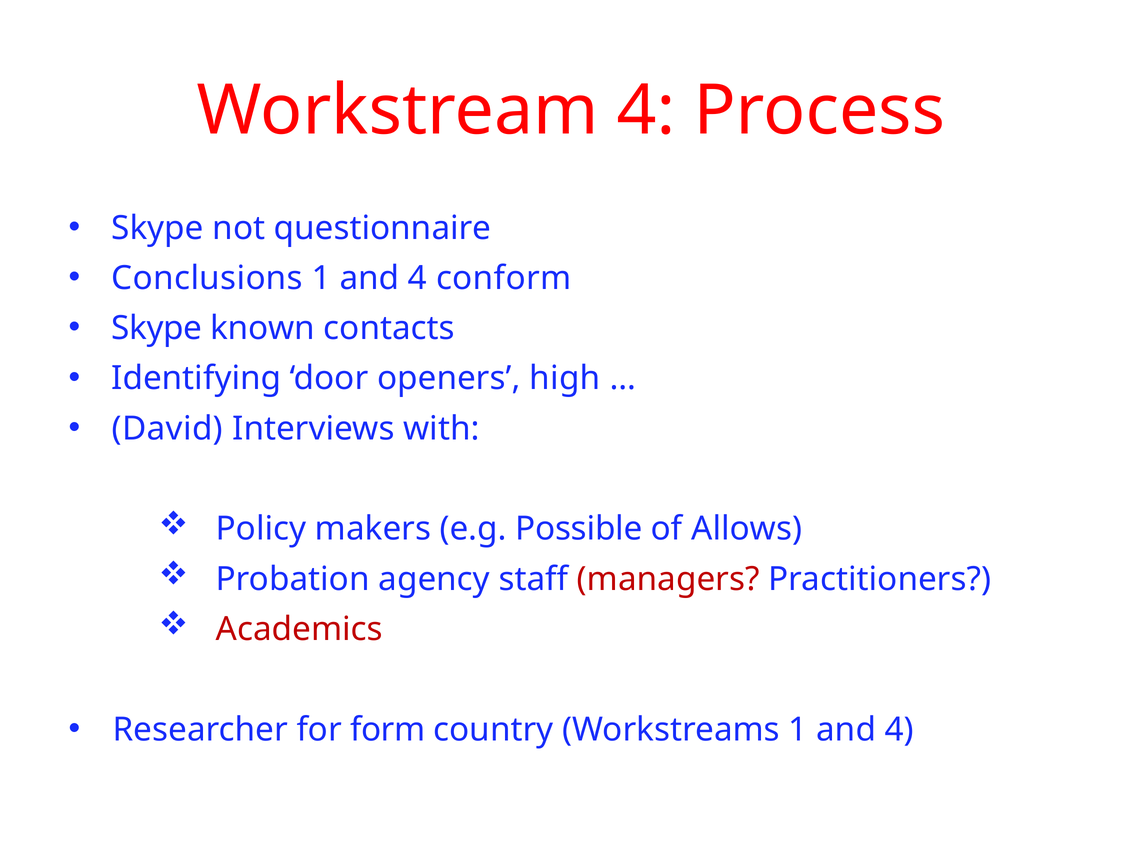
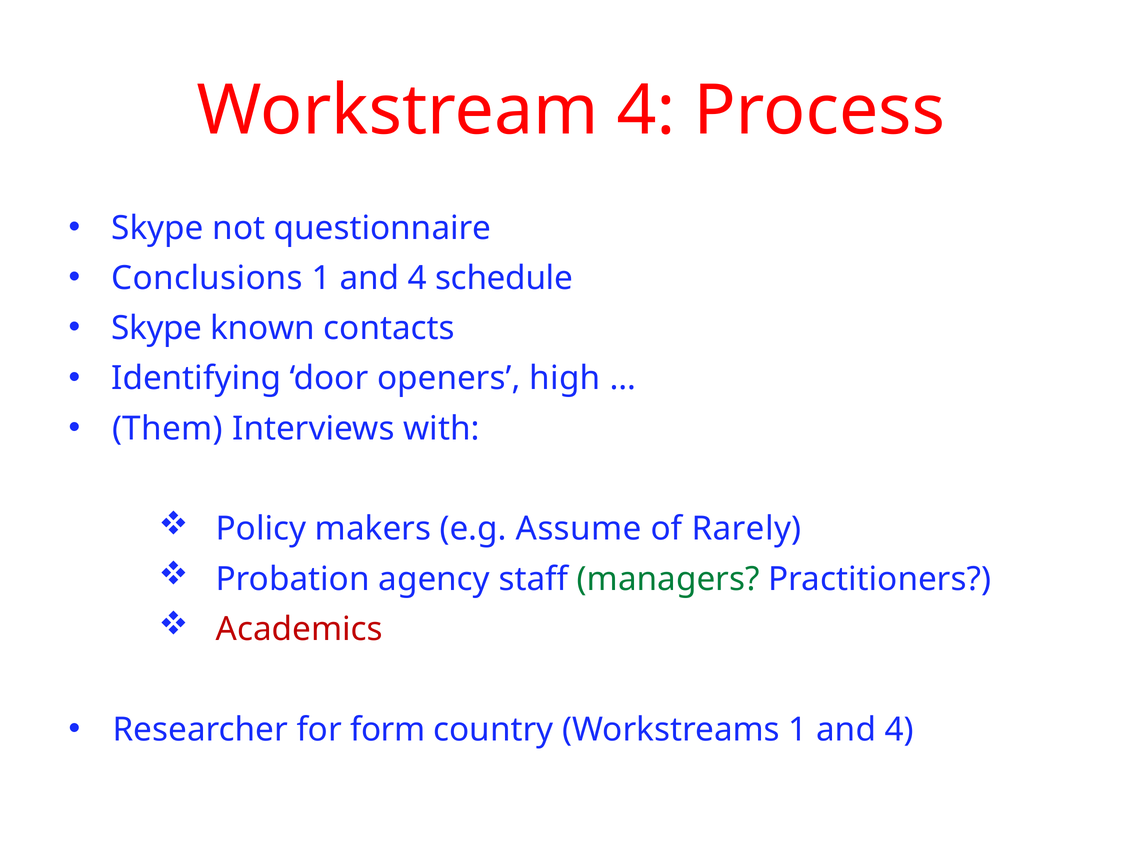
conform: conform -> schedule
David: David -> Them
Possible: Possible -> Assume
Allows: Allows -> Rarely
managers colour: red -> green
